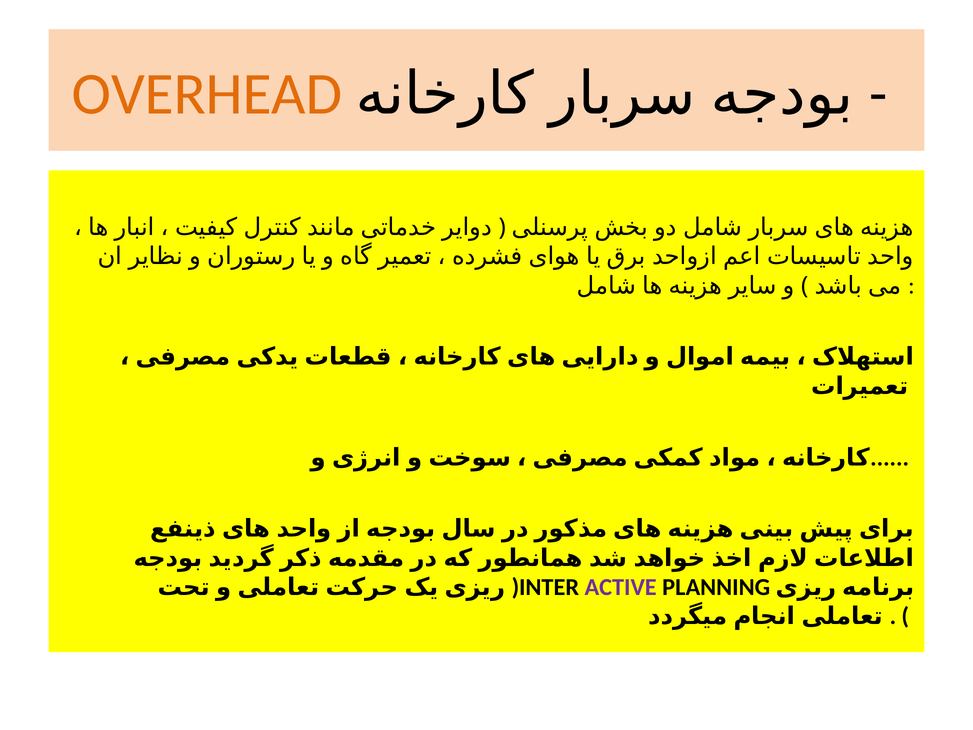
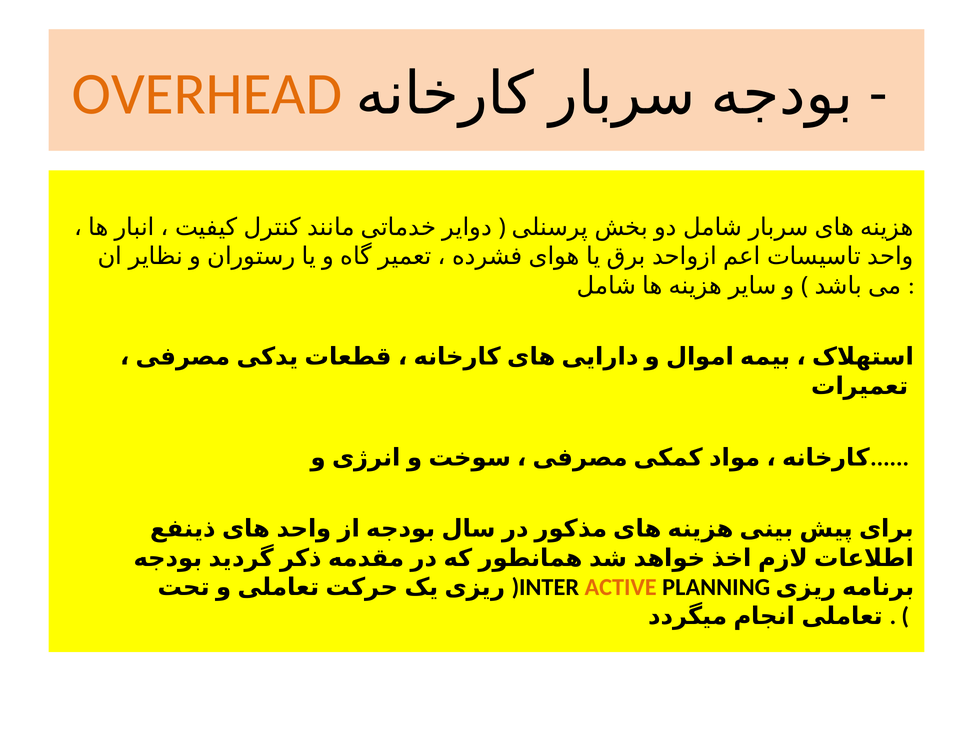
ACTIVE colour: purple -> orange
